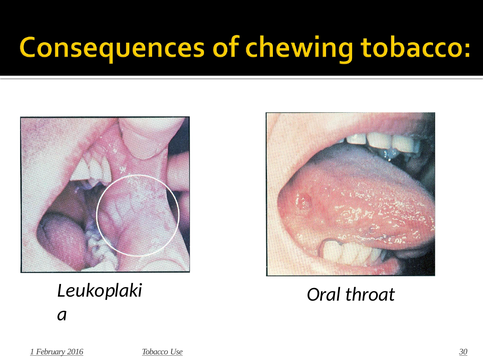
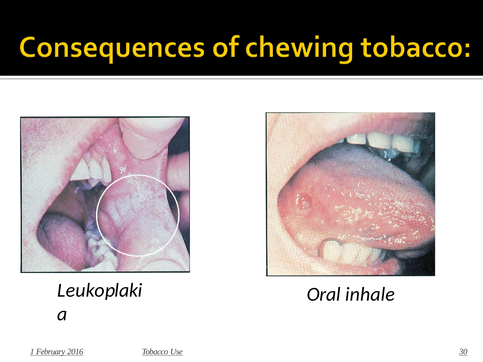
throat: throat -> inhale
